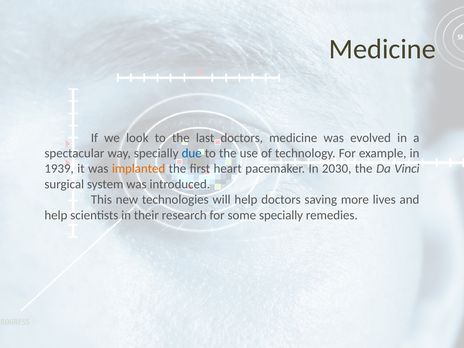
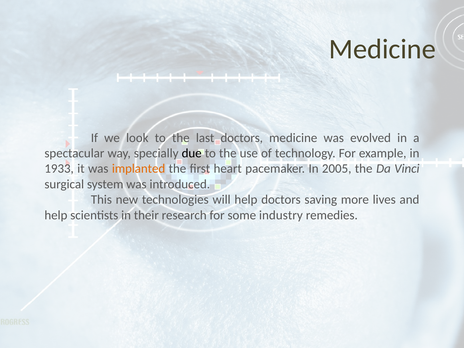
due colour: blue -> black
1939: 1939 -> 1933
2030: 2030 -> 2005
some specially: specially -> industry
